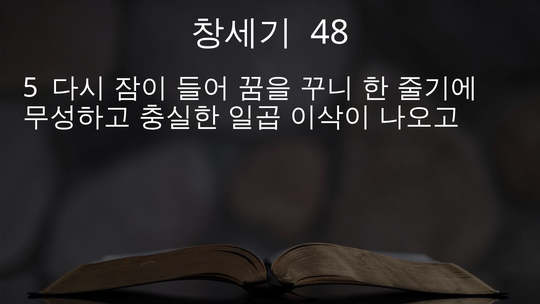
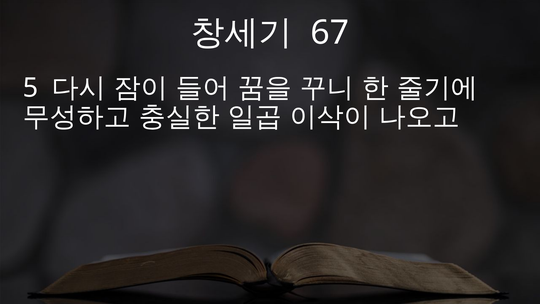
48: 48 -> 67
